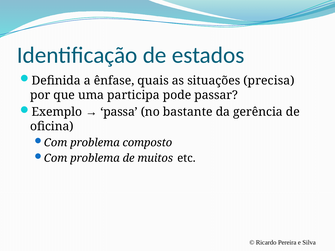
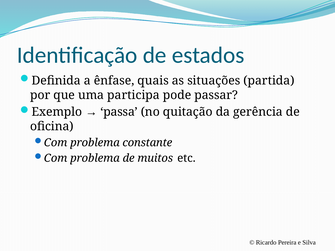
precisa: precisa -> partida
bastante: bastante -> quitação
composto: composto -> constante
